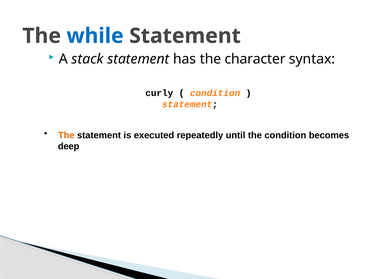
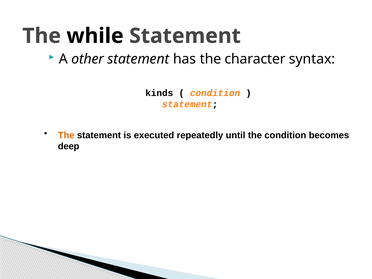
while colour: blue -> black
stack: stack -> other
curly: curly -> kinds
